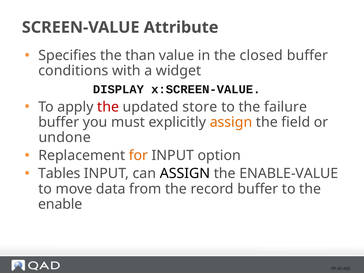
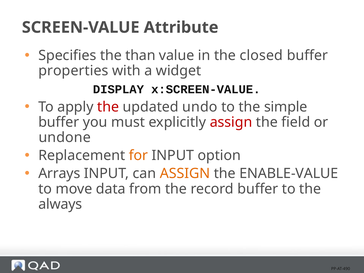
conditions: conditions -> properties
store: store -> undo
failure: failure -> simple
assign at (231, 122) colour: orange -> red
Tables: Tables -> Arrays
ASSIGN at (185, 174) colour: black -> orange
enable: enable -> always
